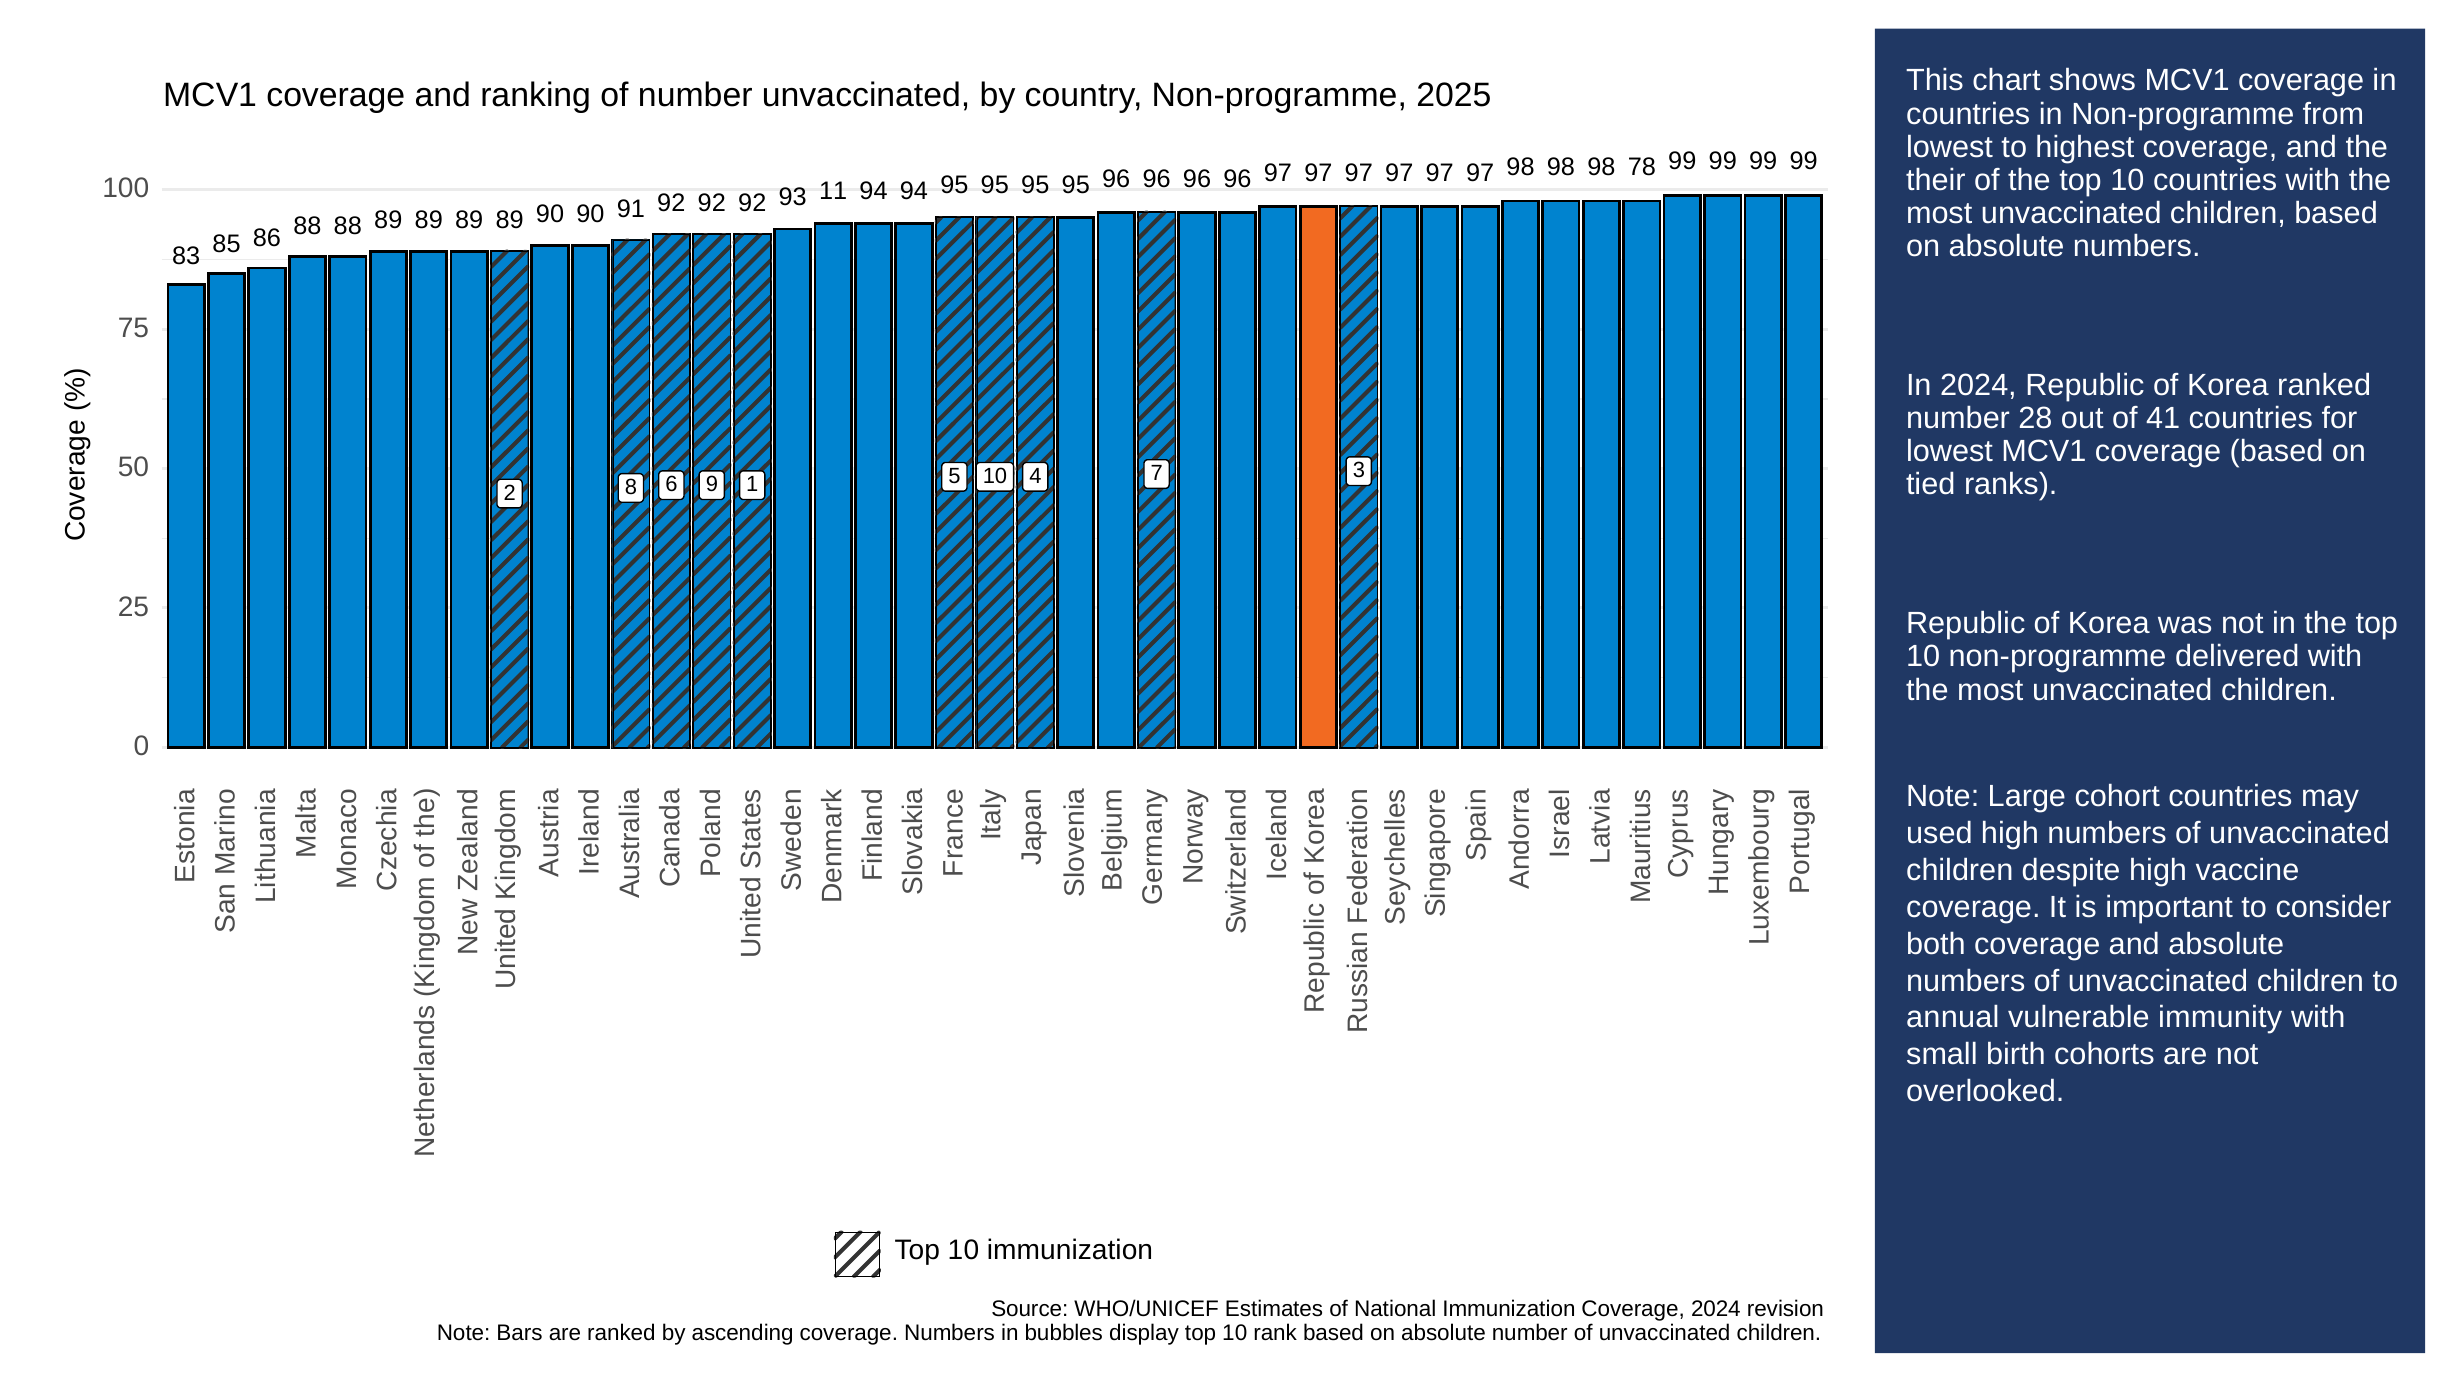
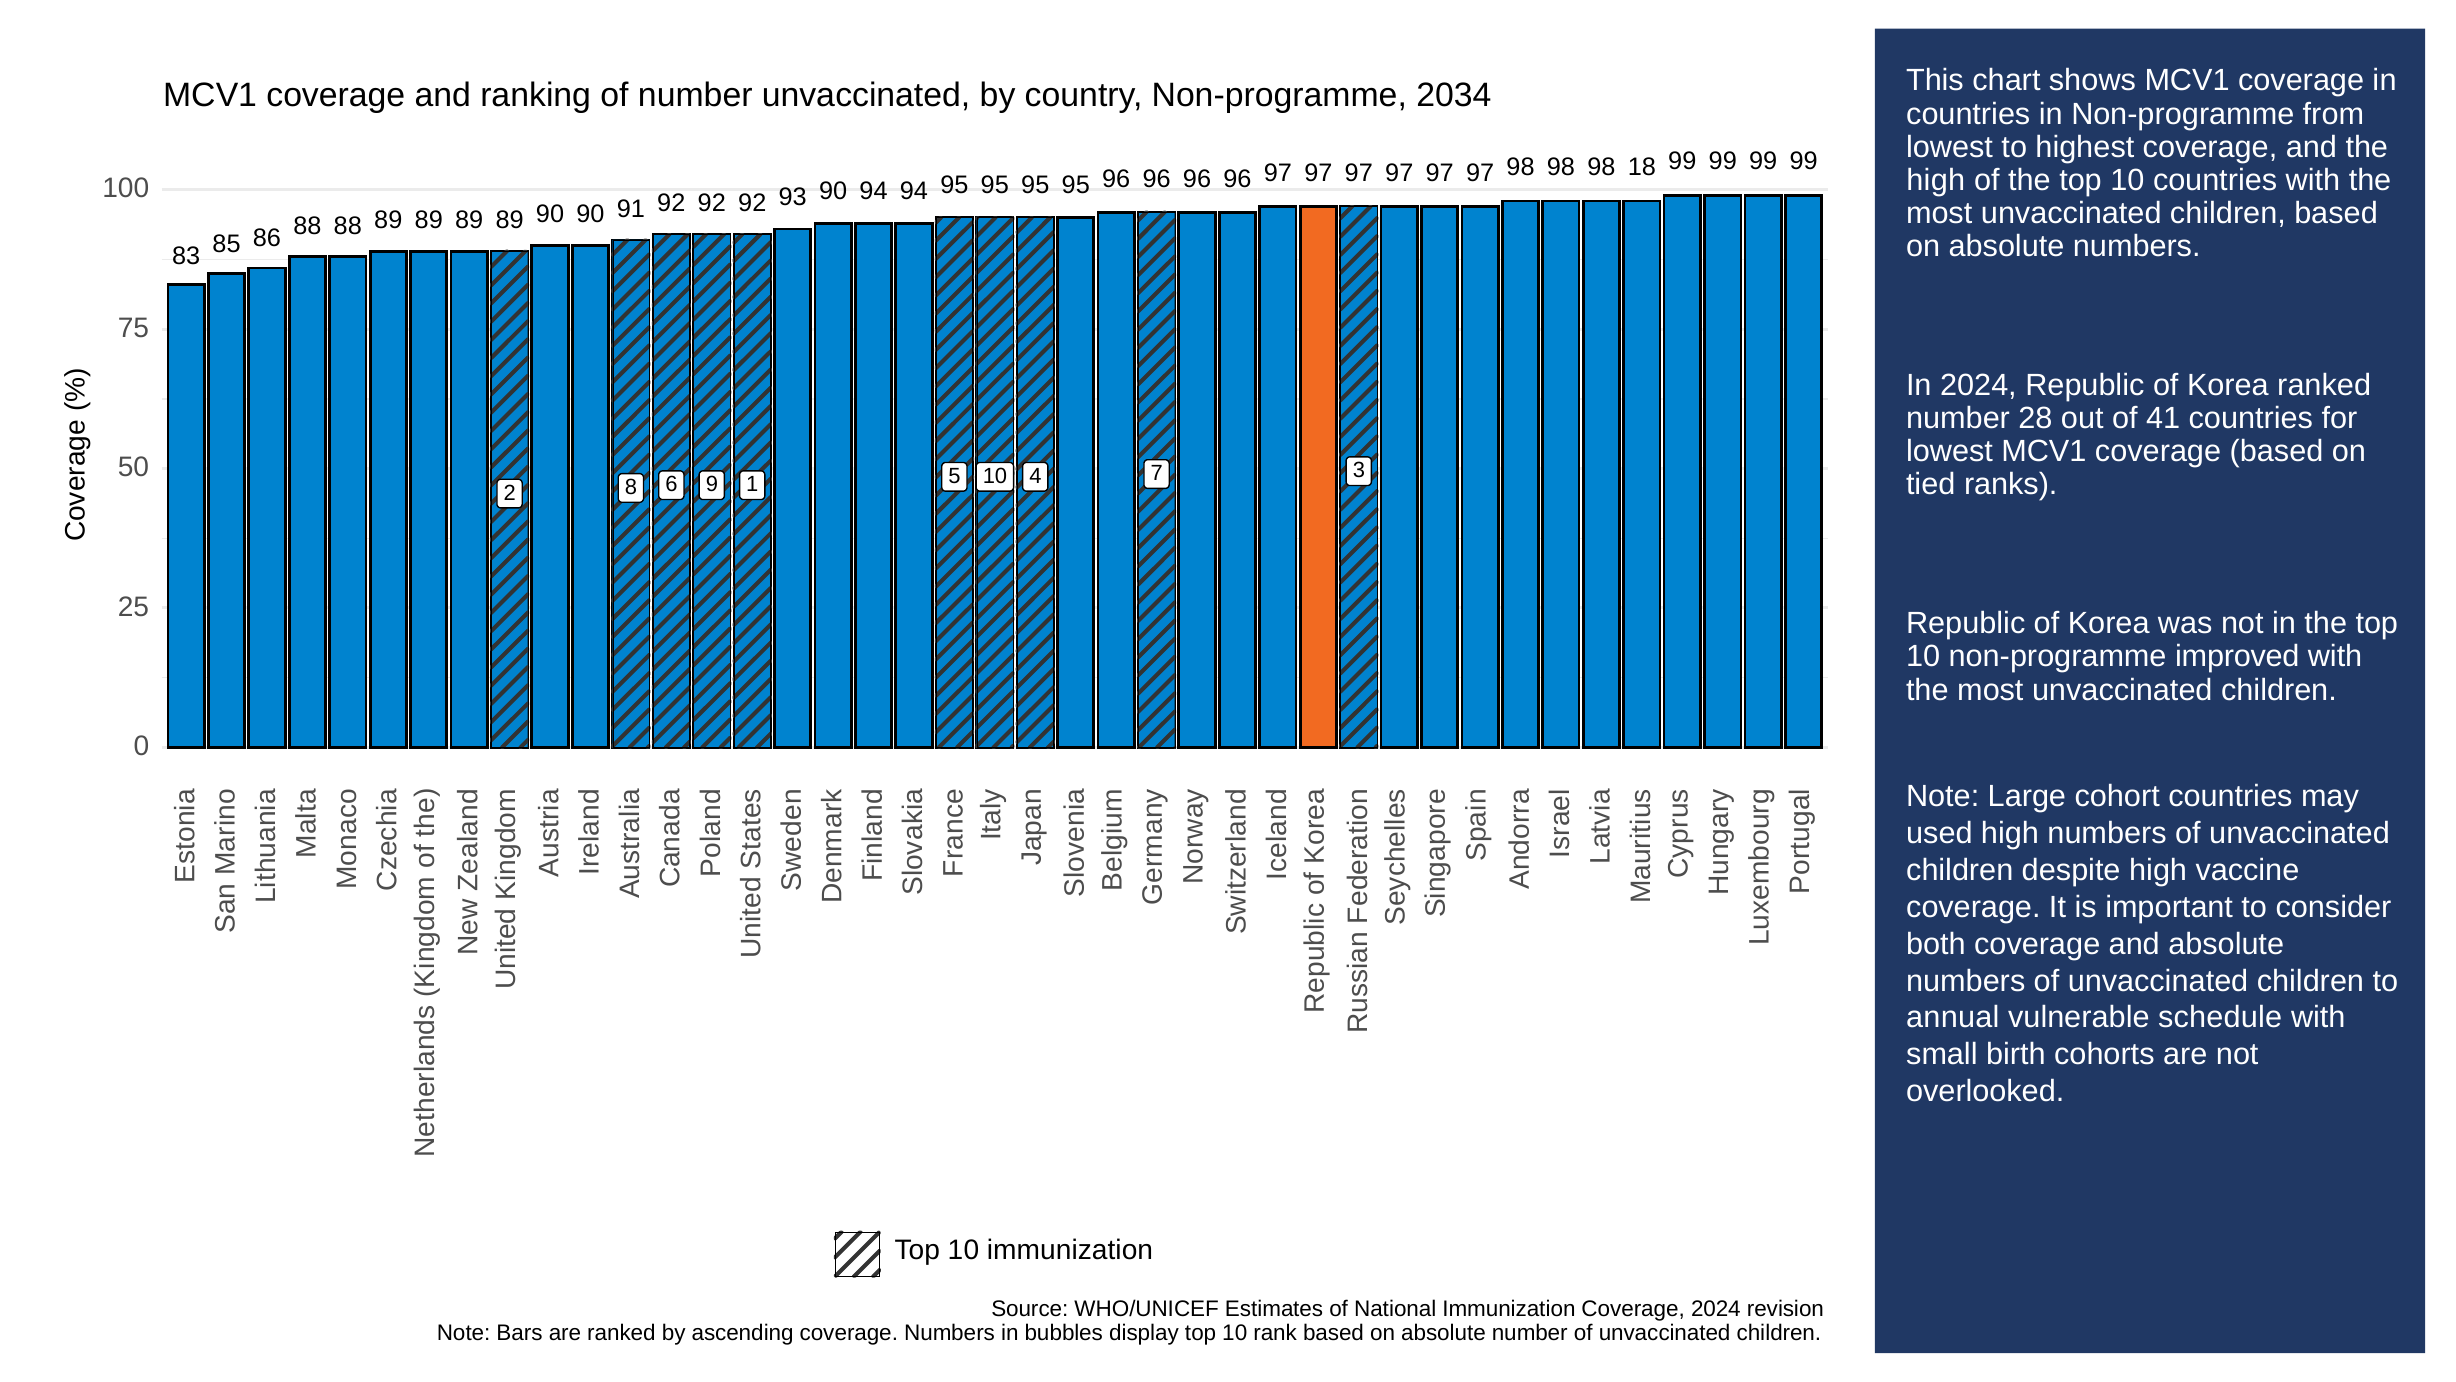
2025: 2025 -> 2034
78: 78 -> 18
their at (1936, 180): their -> high
93 11: 11 -> 90
delivered: delivered -> improved
immunity: immunity -> schedule
